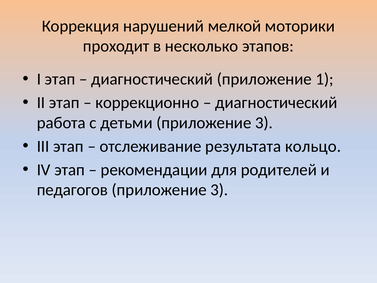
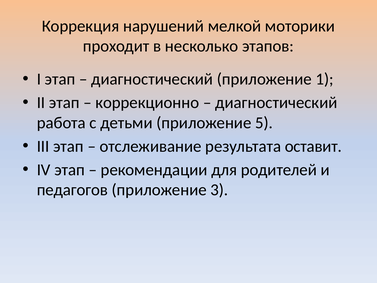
детьми приложение 3: 3 -> 5
кольцо: кольцо -> оставит
